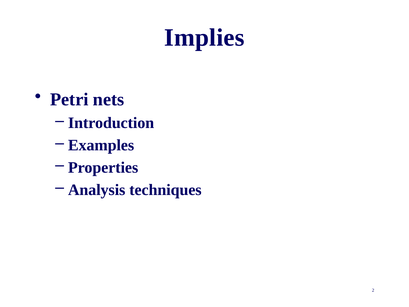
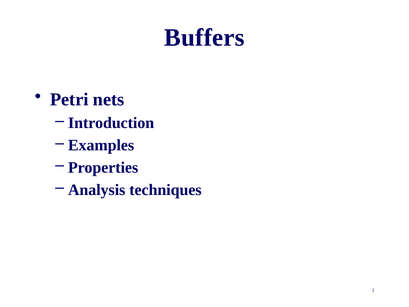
Implies: Implies -> Buffers
